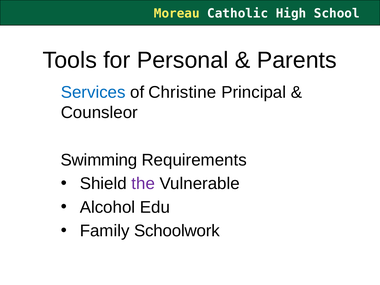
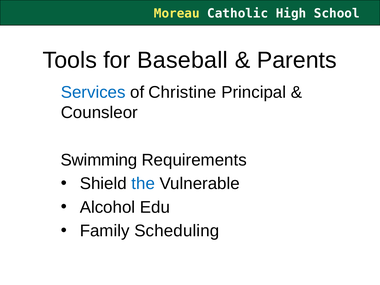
Personal: Personal -> Baseball
the colour: purple -> blue
Schoolwork: Schoolwork -> Scheduling
